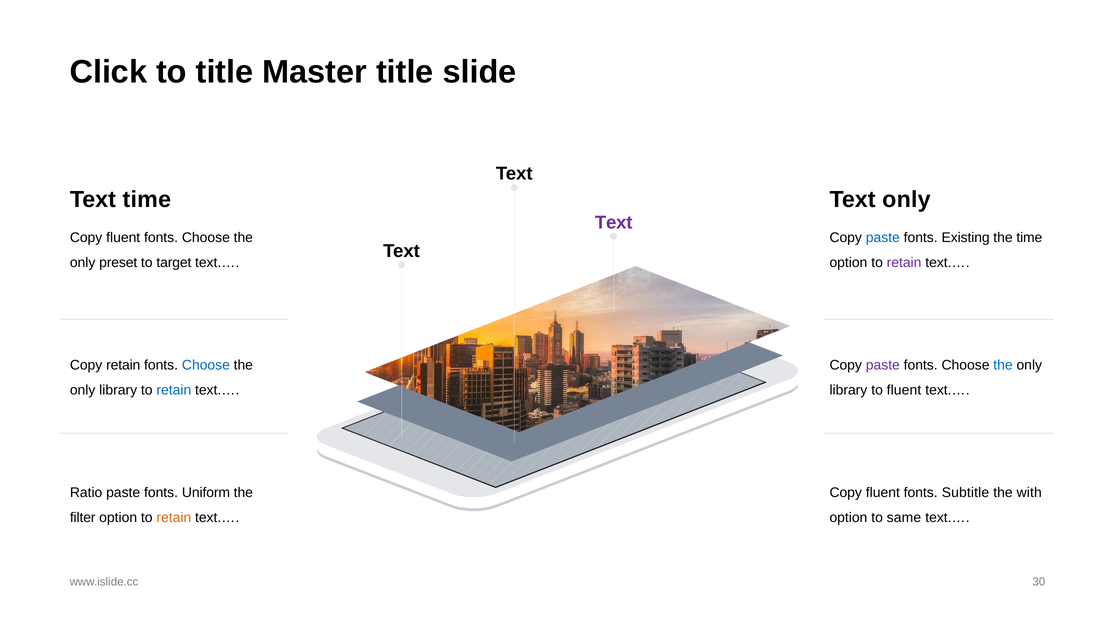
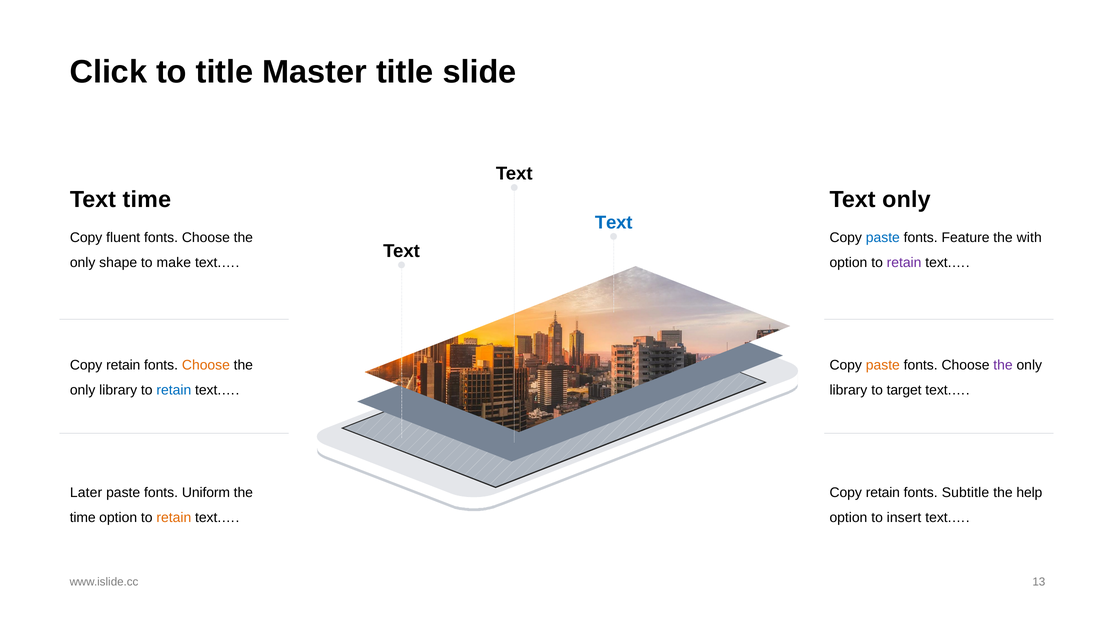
Text at (614, 222) colour: purple -> blue
Existing: Existing -> Feature
the time: time -> with
preset: preset -> shape
target: target -> make
Choose at (206, 365) colour: blue -> orange
paste at (883, 365) colour: purple -> orange
the at (1003, 365) colour: blue -> purple
to fluent: fluent -> target
Ratio: Ratio -> Later
fluent at (883, 493): fluent -> retain
with: with -> help
filter at (83, 518): filter -> time
same: same -> insert
30: 30 -> 13
